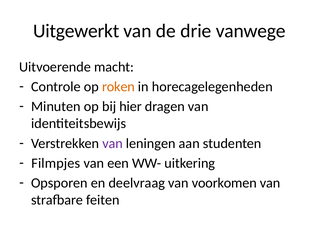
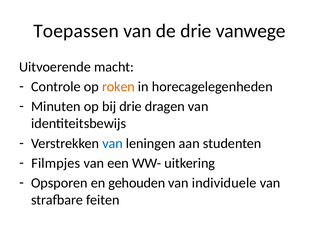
Uitgewerkt: Uitgewerkt -> Toepassen
bij hier: hier -> drie
van at (113, 144) colour: purple -> blue
deelvraag: deelvraag -> gehouden
voorkomen: voorkomen -> individuele
